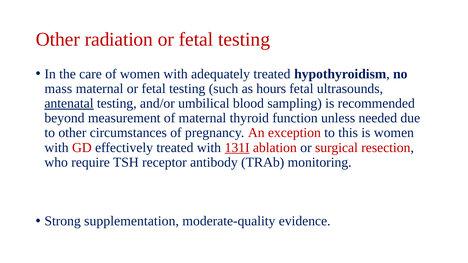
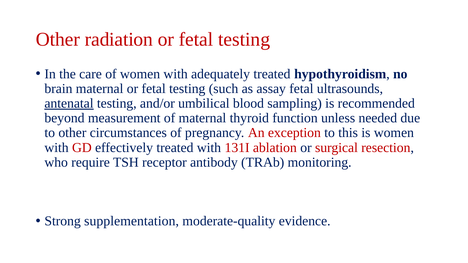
mass: mass -> brain
hours: hours -> assay
131I underline: present -> none
